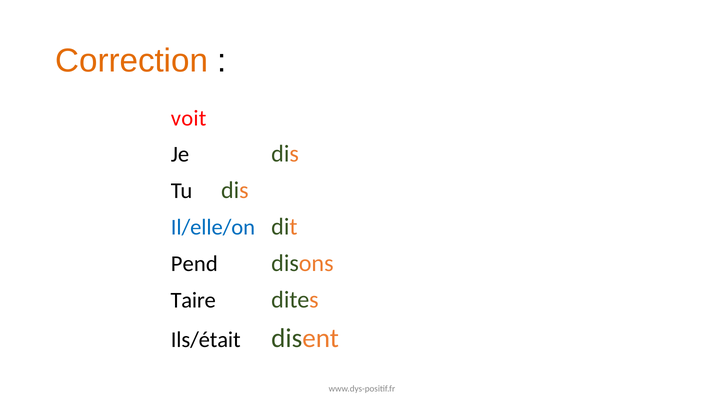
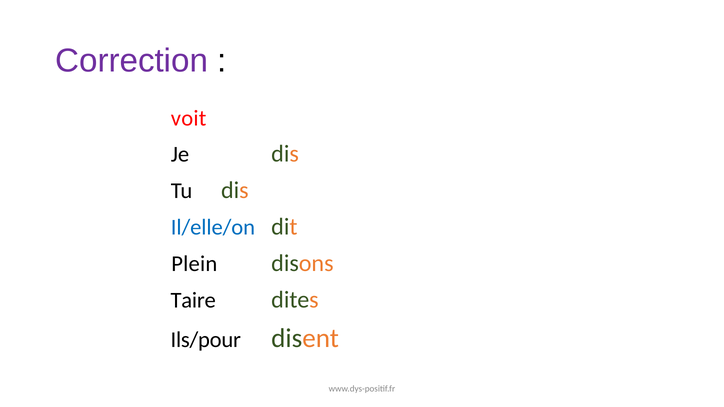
Correction colour: orange -> purple
Pend: Pend -> Plein
Ils/était: Ils/était -> Ils/pour
